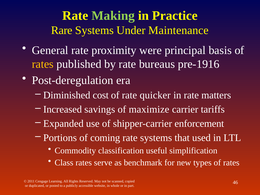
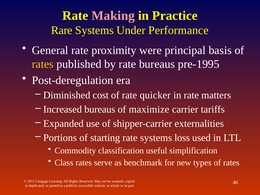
Making colour: light green -> pink
Maintenance: Maintenance -> Performance
pre-1916: pre-1916 -> pre-1995
Increased savings: savings -> bureaus
enforcement: enforcement -> externalities
coming: coming -> starting
that: that -> loss
